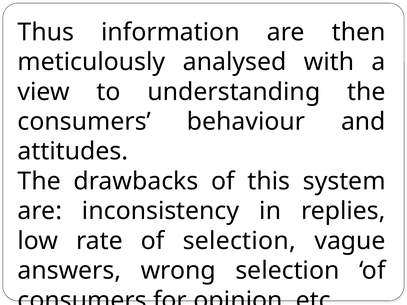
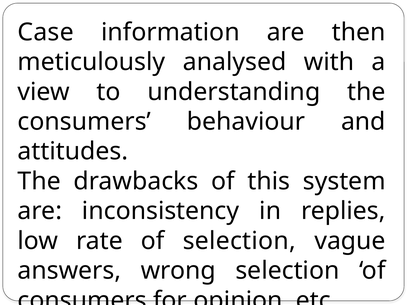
Thus: Thus -> Case
